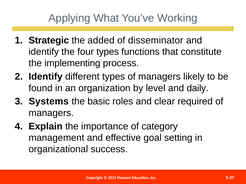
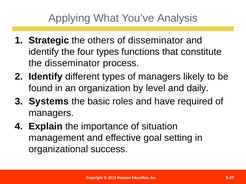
Working: Working -> Analysis
added: added -> others
the implementing: implementing -> disseminator
clear: clear -> have
category: category -> situation
